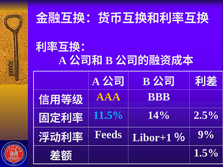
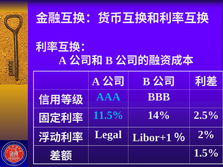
AAA colour: yellow -> light blue
Feeds: Feeds -> Legal
9%: 9% -> 2%
